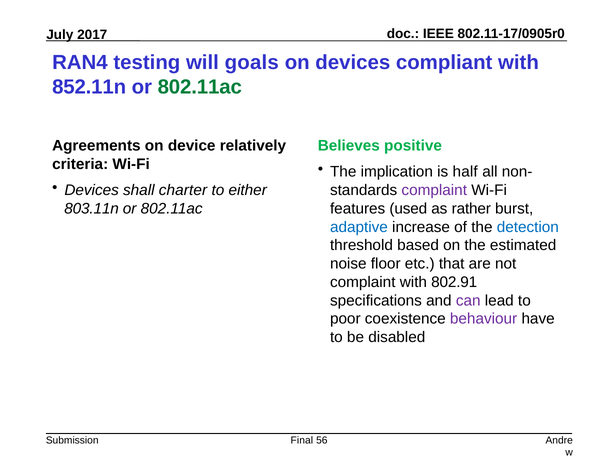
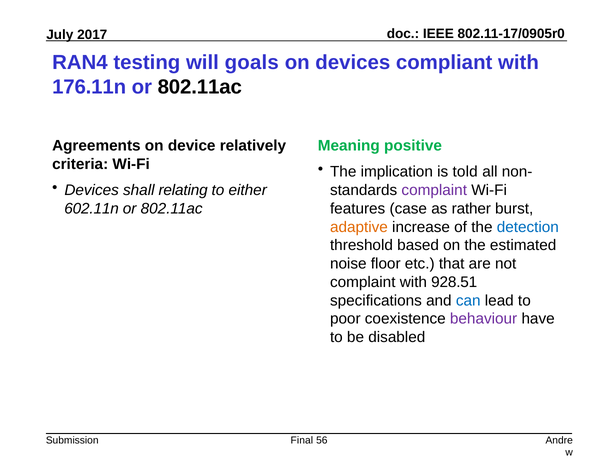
852.11n: 852.11n -> 176.11n
802.11ac at (200, 87) colour: green -> black
Believes: Believes -> Meaning
half: half -> told
charter: charter -> relating
803.11n: 803.11n -> 602.11n
used: used -> case
adaptive colour: blue -> orange
802.91: 802.91 -> 928.51
can colour: purple -> blue
